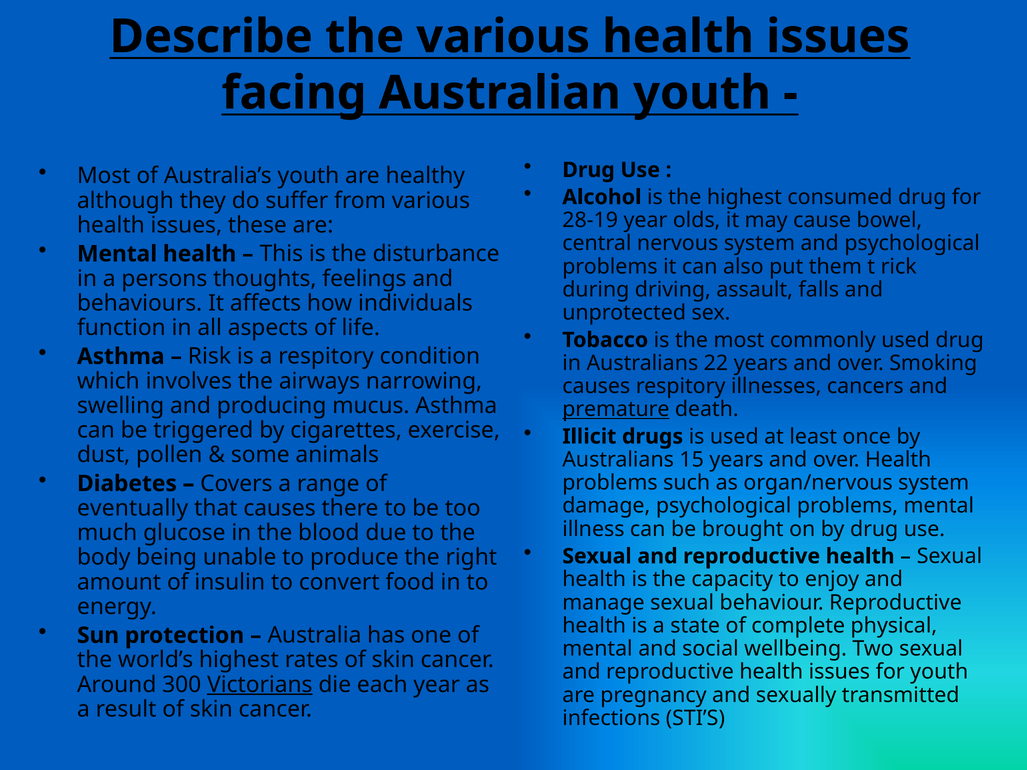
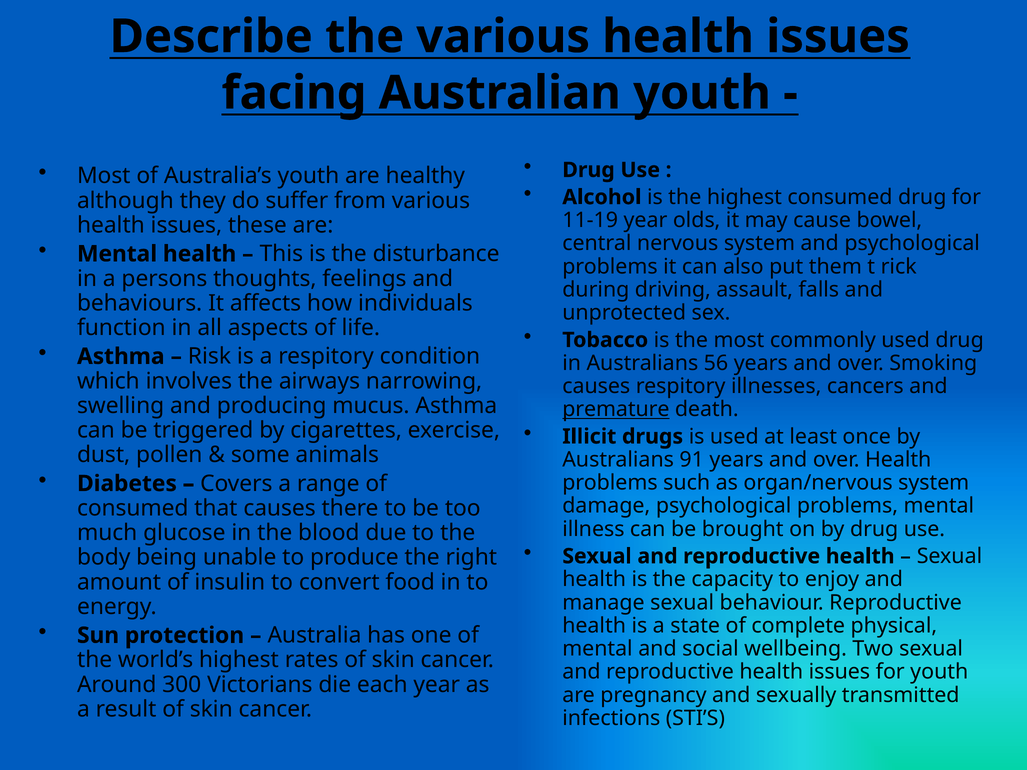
28-19: 28-19 -> 11-19
22: 22 -> 56
15: 15 -> 91
eventually at (133, 508): eventually -> consumed
Victorians underline: present -> none
